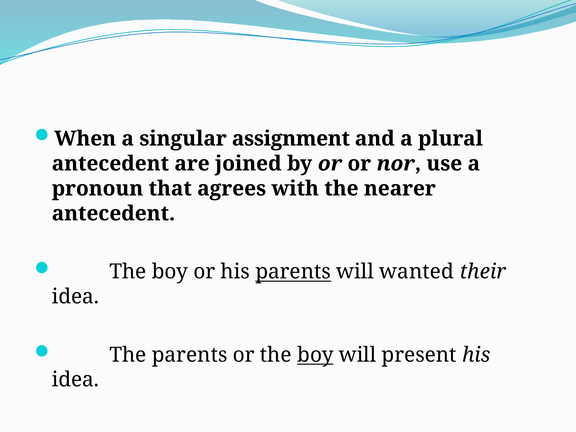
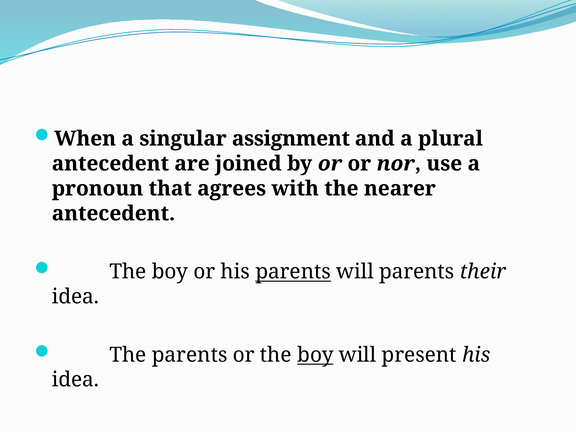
will wanted: wanted -> parents
